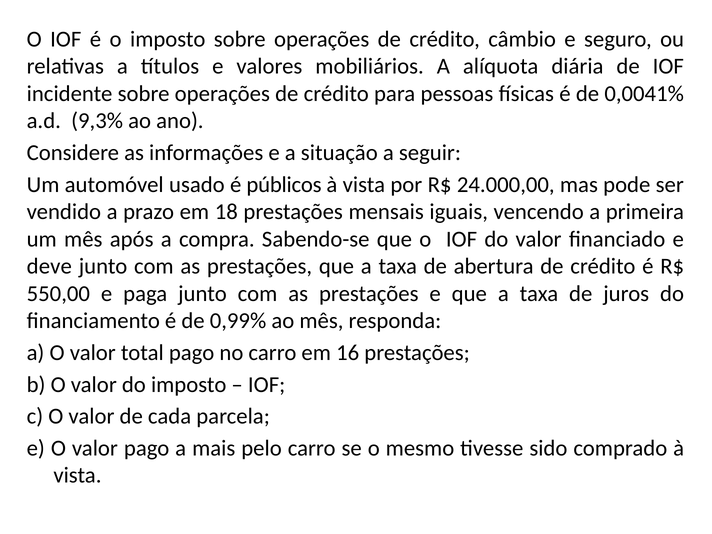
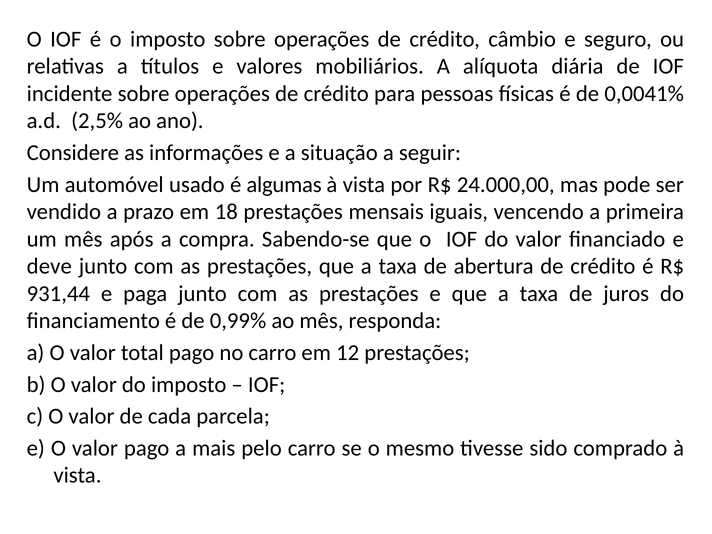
9,3%: 9,3% -> 2,5%
públicos: públicos -> algumas
550,00: 550,00 -> 931,44
16: 16 -> 12
